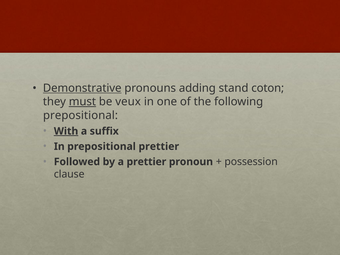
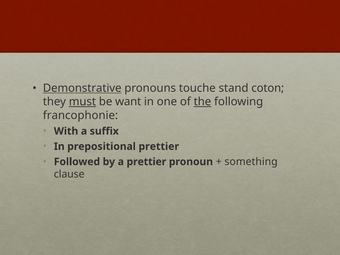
adding: adding -> touche
veux: veux -> want
the underline: none -> present
prepositional at (80, 115): prepositional -> francophonie
With underline: present -> none
possession: possession -> something
